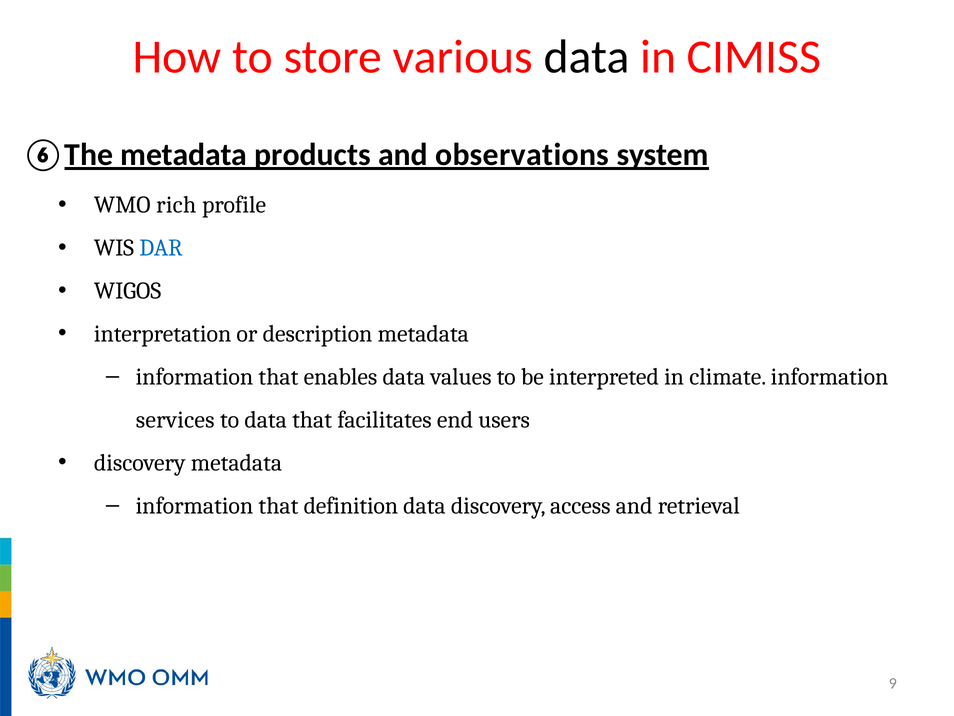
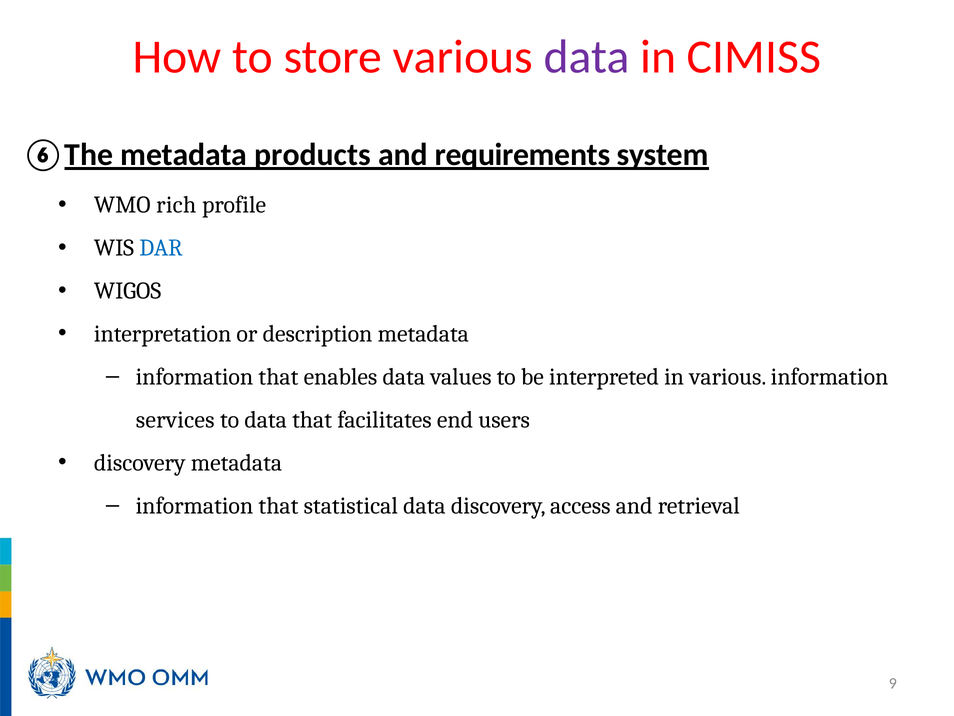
data at (587, 57) colour: black -> purple
observations: observations -> requirements
in climate: climate -> various
definition: definition -> statistical
